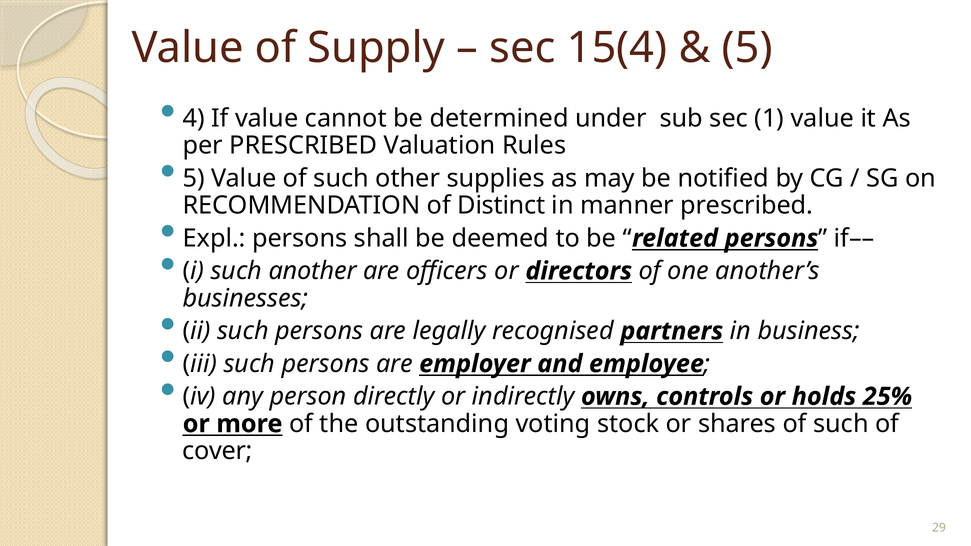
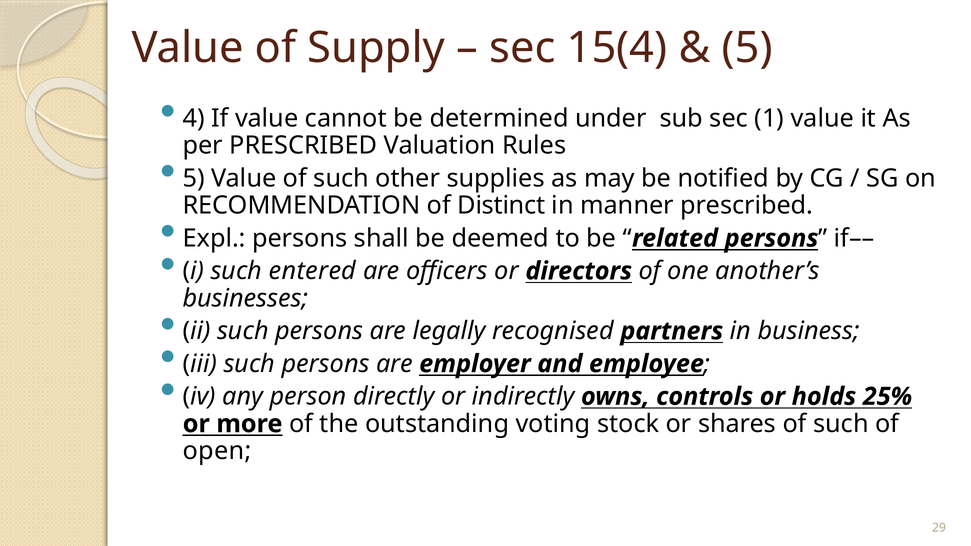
another: another -> entered
cover: cover -> open
